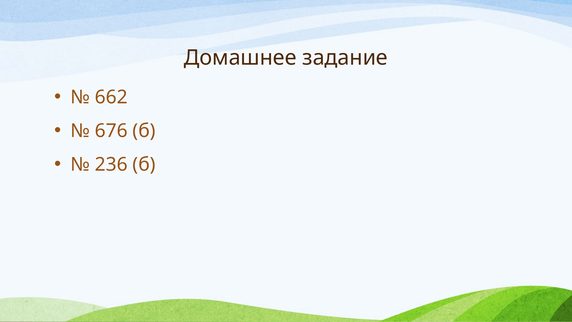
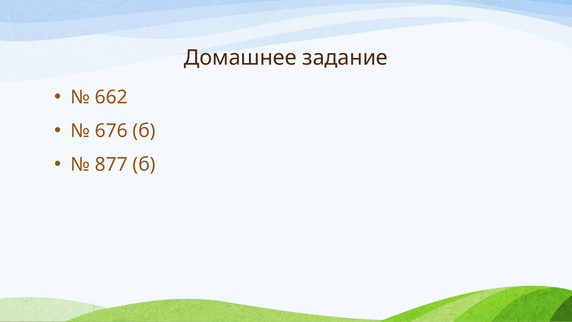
236: 236 -> 877
